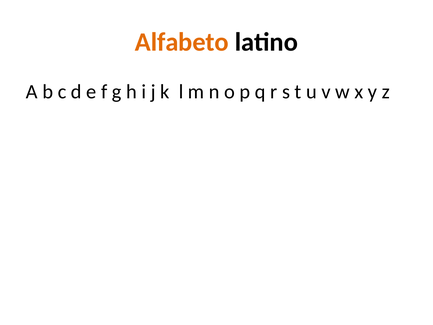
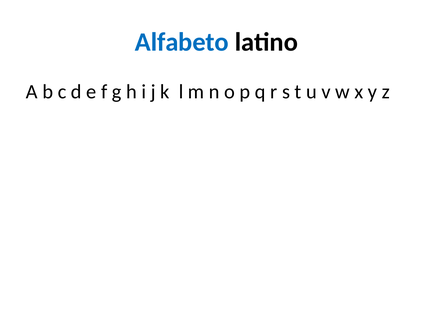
Alfabeto colour: orange -> blue
